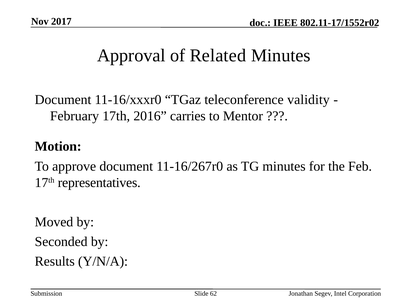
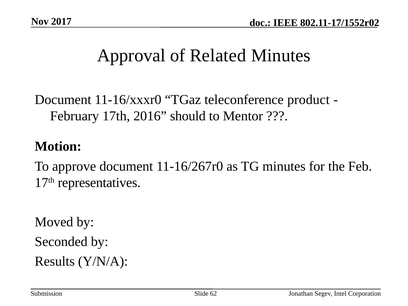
validity: validity -> product
carries: carries -> should
